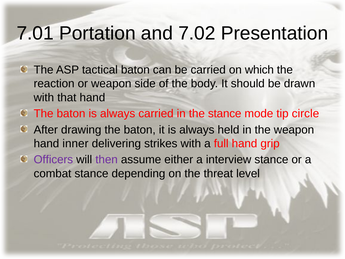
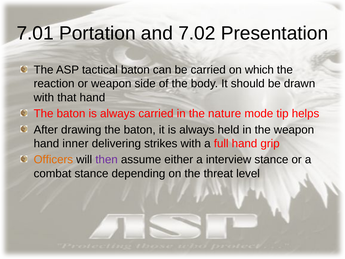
the stance: stance -> nature
circle: circle -> helps
Officers colour: purple -> orange
